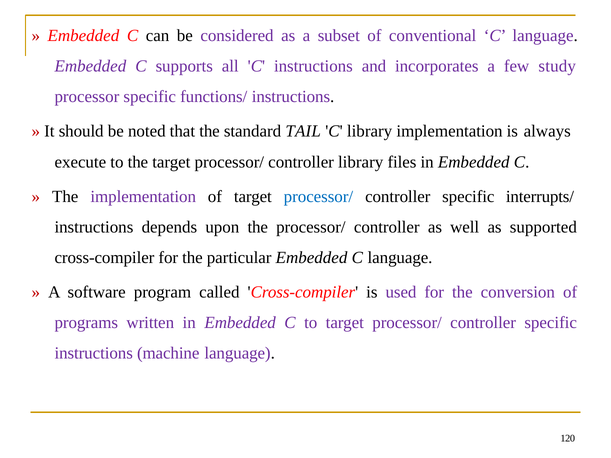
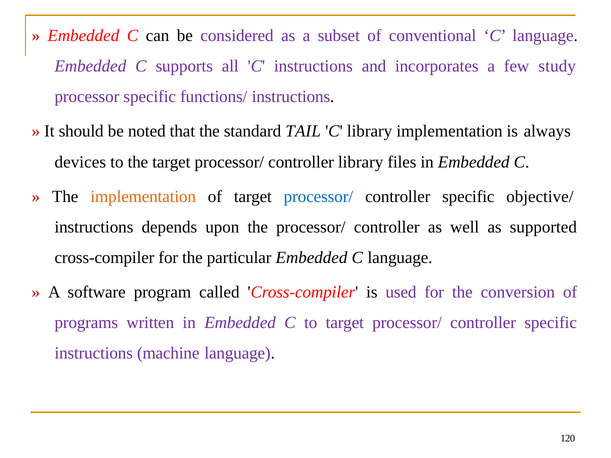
execute: execute -> devices
implementation at (143, 197) colour: purple -> orange
interrupts/: interrupts/ -> objective/
